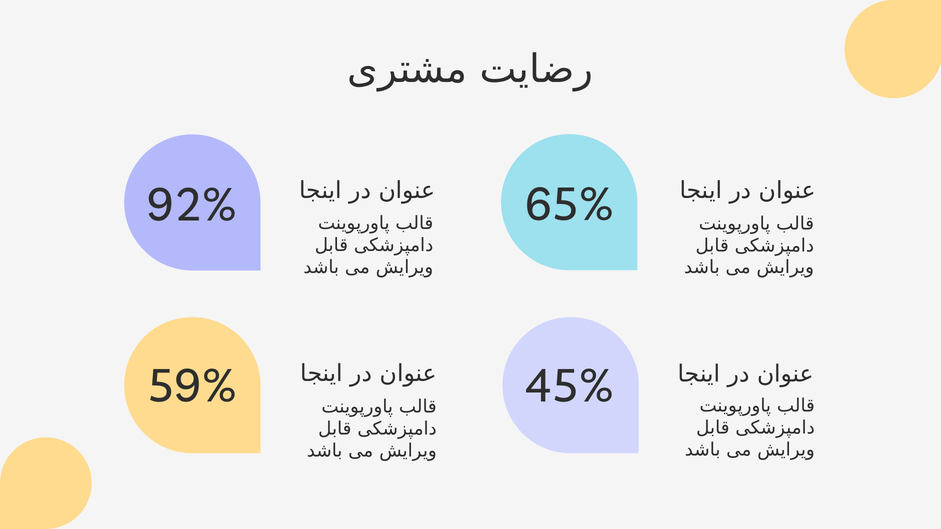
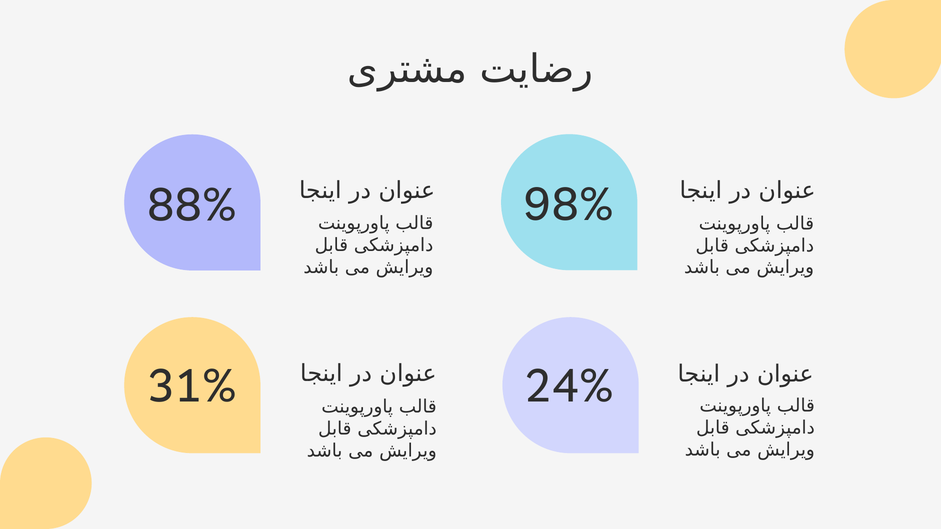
65%: 65% -> 98%
92%: 92% -> 88%
59%: 59% -> 31%
45%: 45% -> 24%
